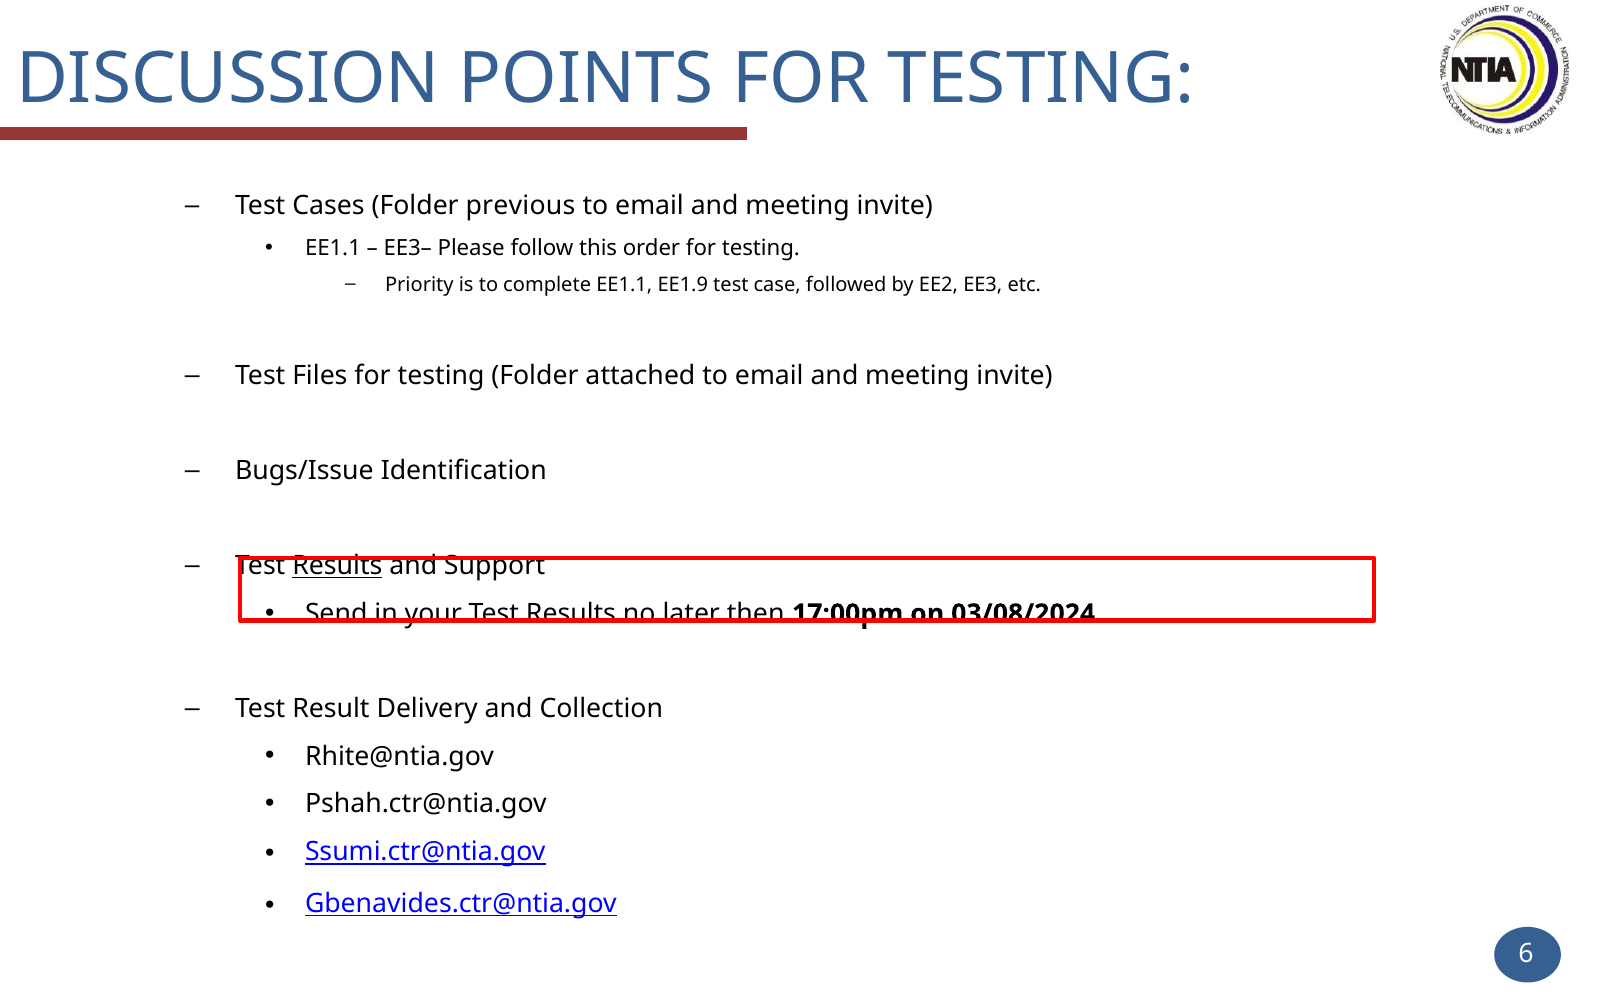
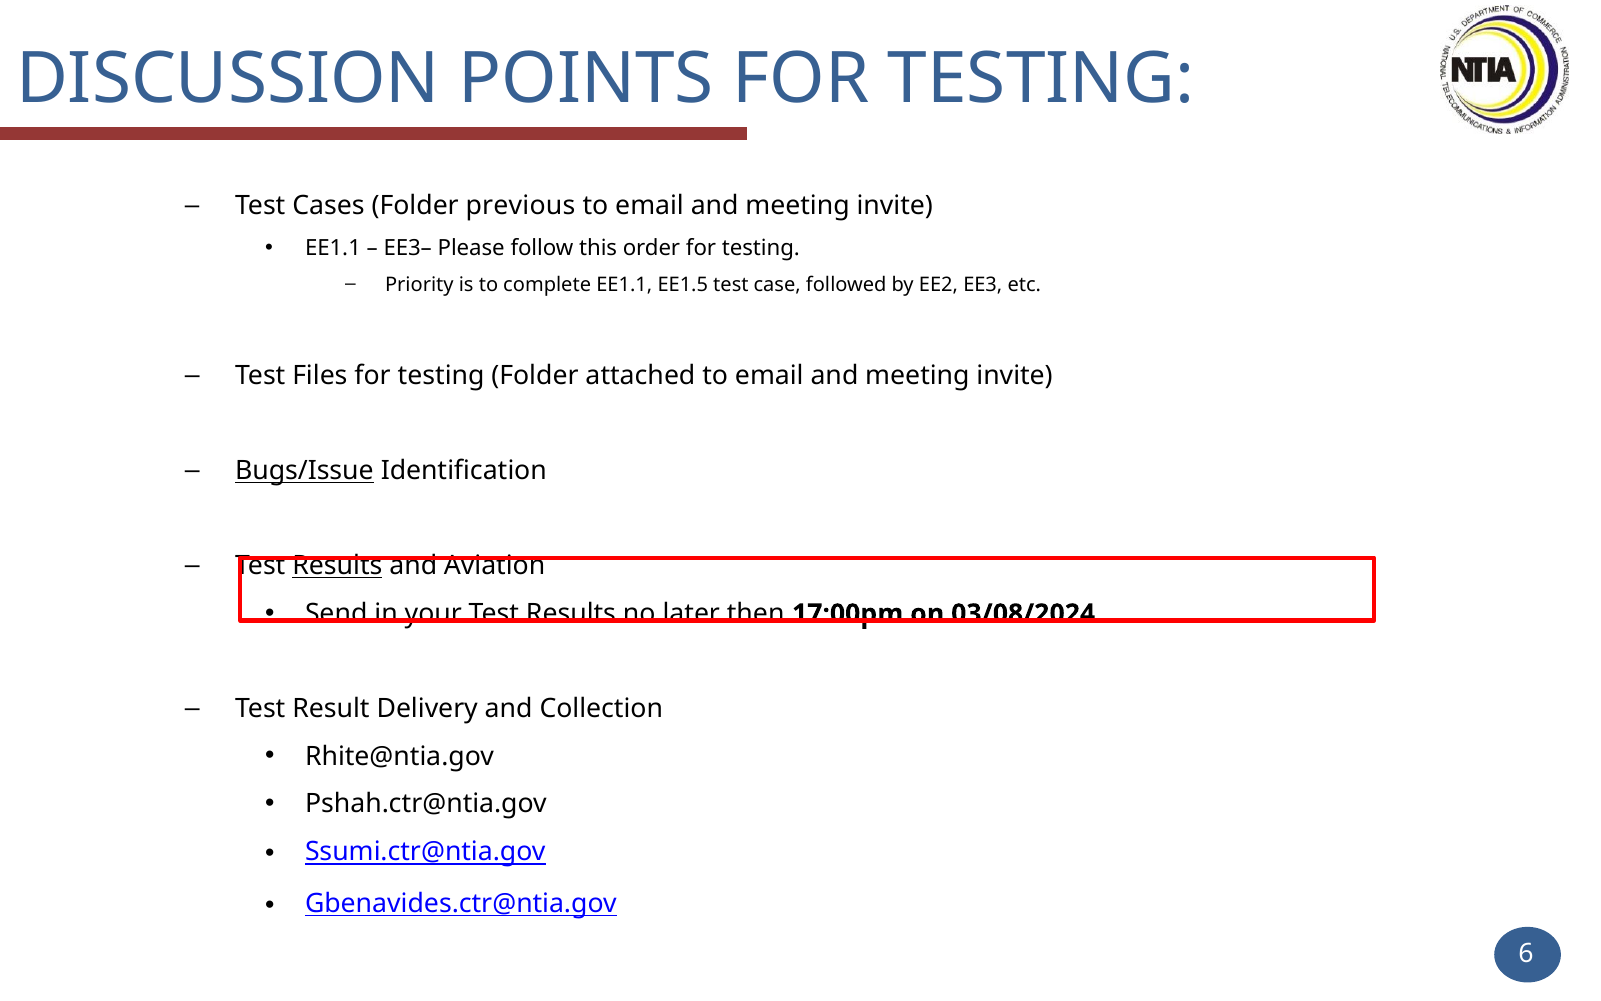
EE1.9: EE1.9 -> EE1.5
Bugs/Issue underline: none -> present
Support: Support -> Aviation
